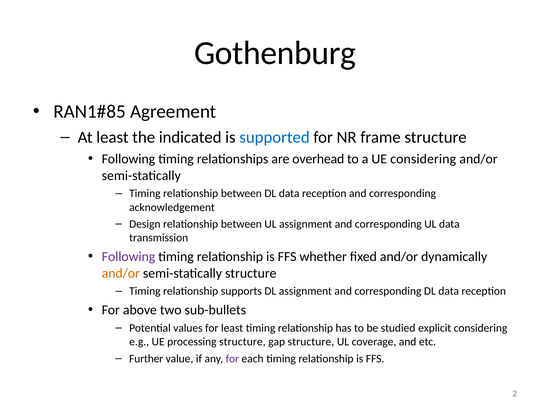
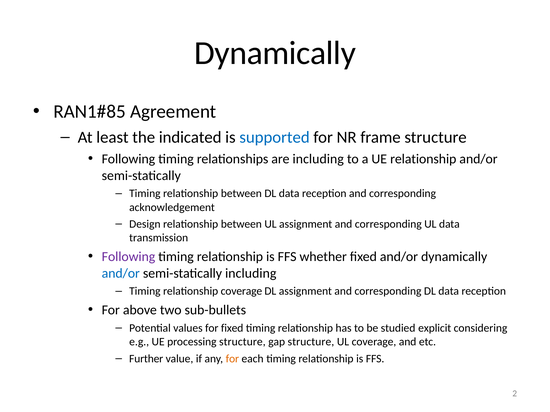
Gothenburg at (275, 53): Gothenburg -> Dynamically
are overhead: overhead -> including
UE considering: considering -> relationship
and/or at (121, 273) colour: orange -> blue
semi-statically structure: structure -> including
relationship supports: supports -> coverage
for least: least -> fixed
for at (232, 359) colour: purple -> orange
